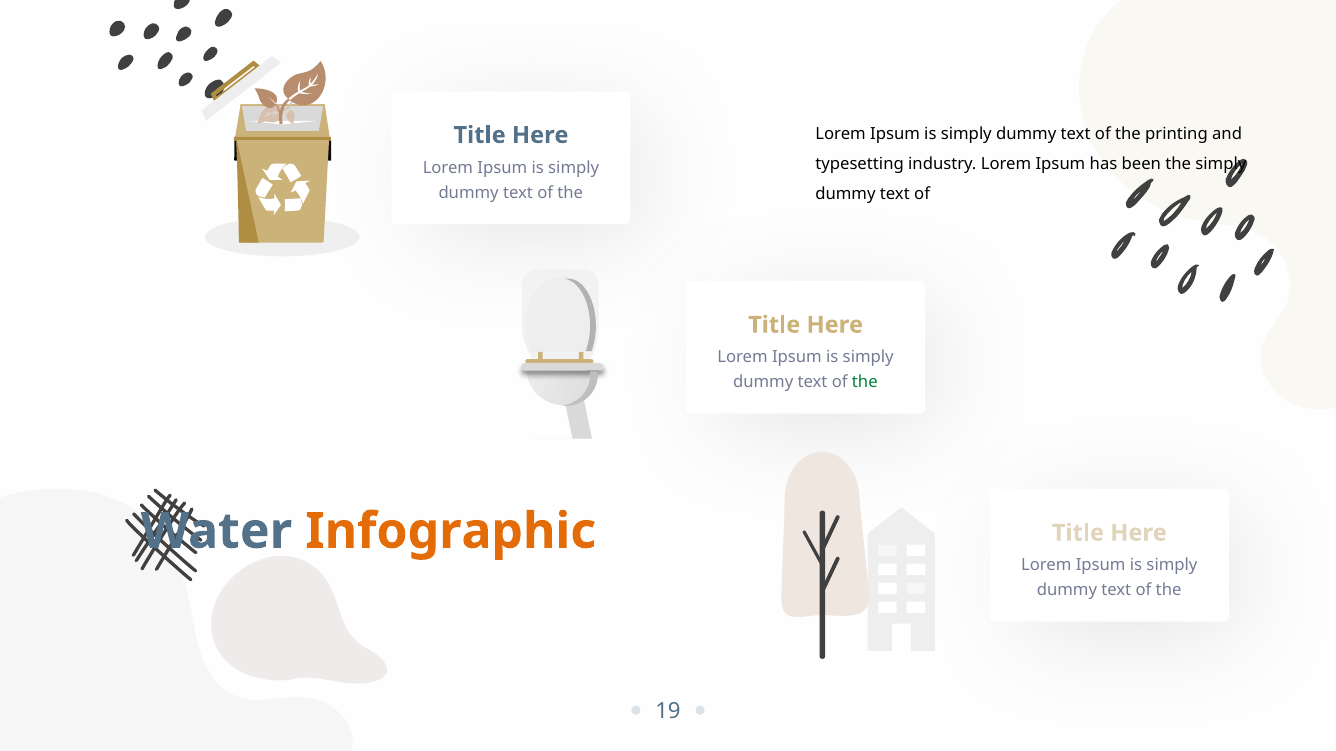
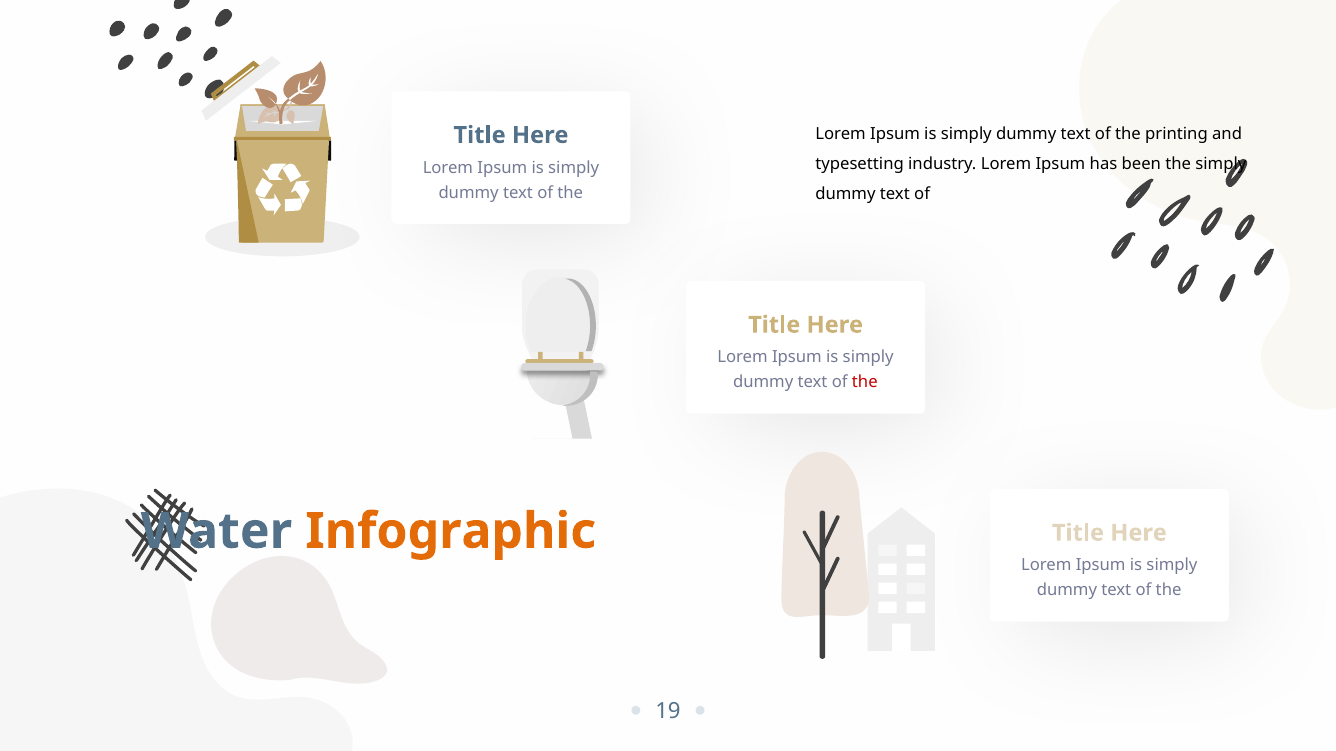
the at (865, 383) colour: green -> red
